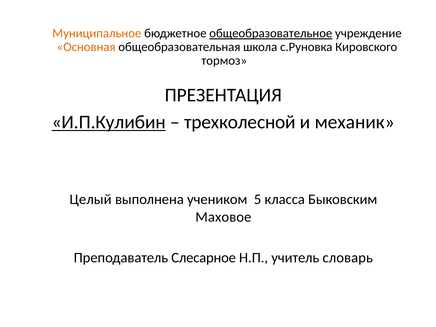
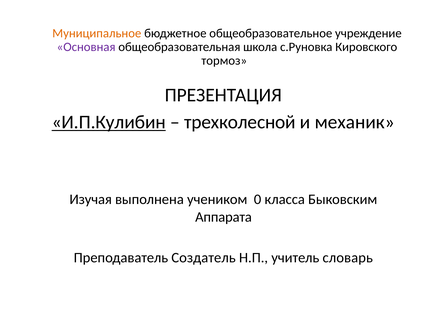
общеобразовательное underline: present -> none
Основная colour: orange -> purple
Целый: Целый -> Изучая
5: 5 -> 0
Маховое: Маховое -> Аппарата
Слесарное: Слесарное -> Создатель
